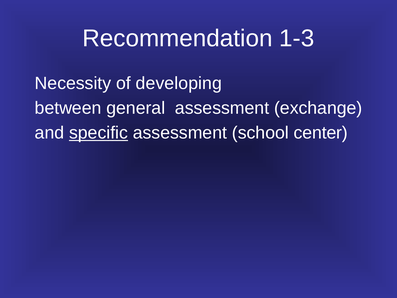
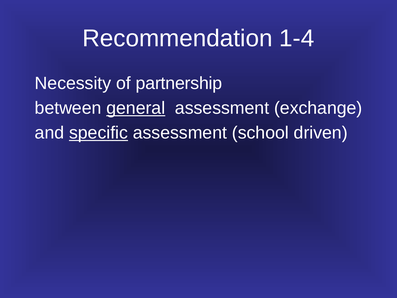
1-3: 1-3 -> 1-4
developing: developing -> partnership
general underline: none -> present
center: center -> driven
